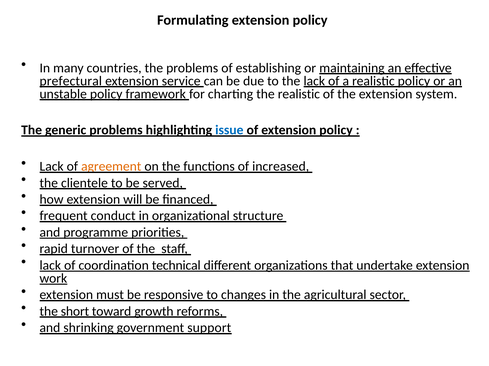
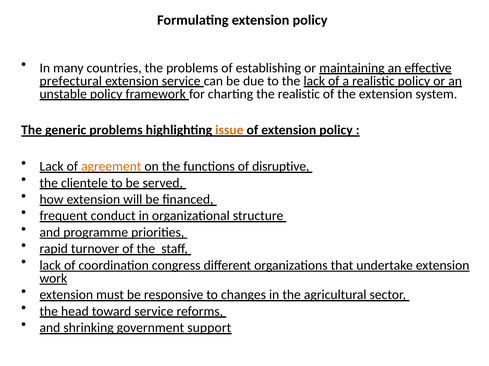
issue colour: blue -> orange
increased: increased -> disruptive
technical: technical -> congress
short: short -> head
toward growth: growth -> service
